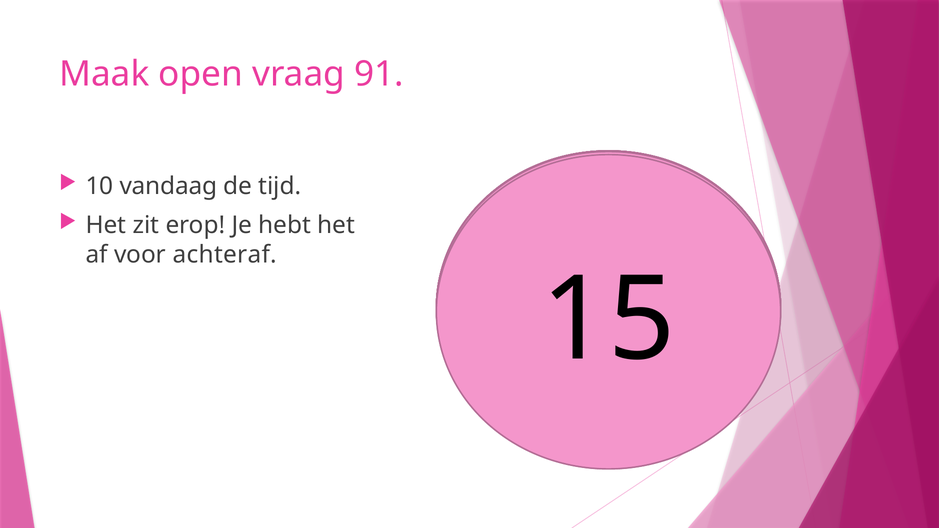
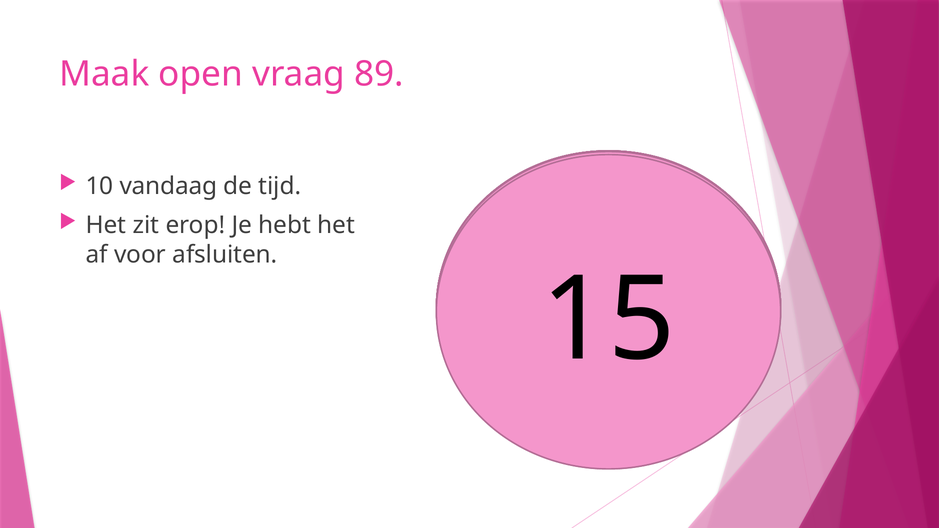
91: 91 -> 89
achteraf: achteraf -> afsluiten
